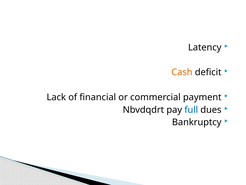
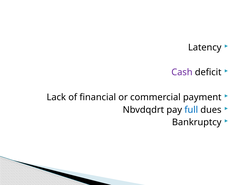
Cash colour: orange -> purple
